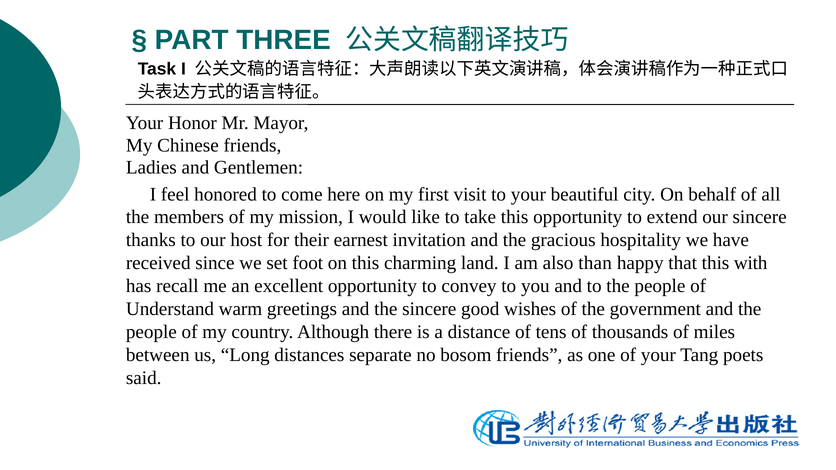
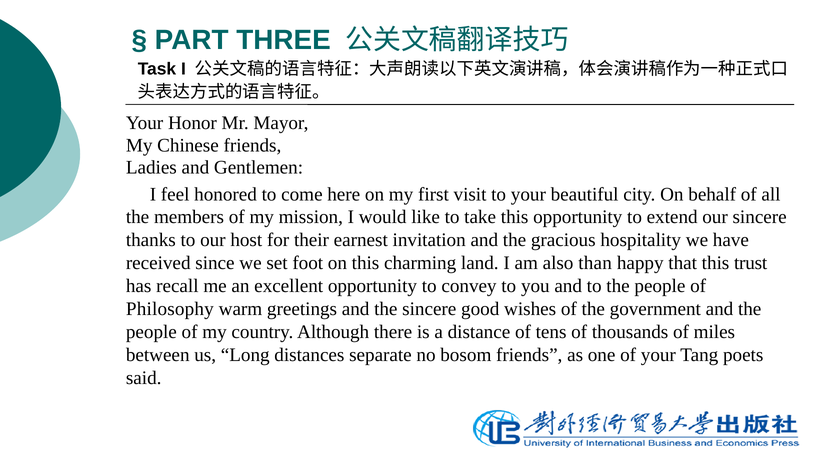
with: with -> trust
Understand: Understand -> Philosophy
